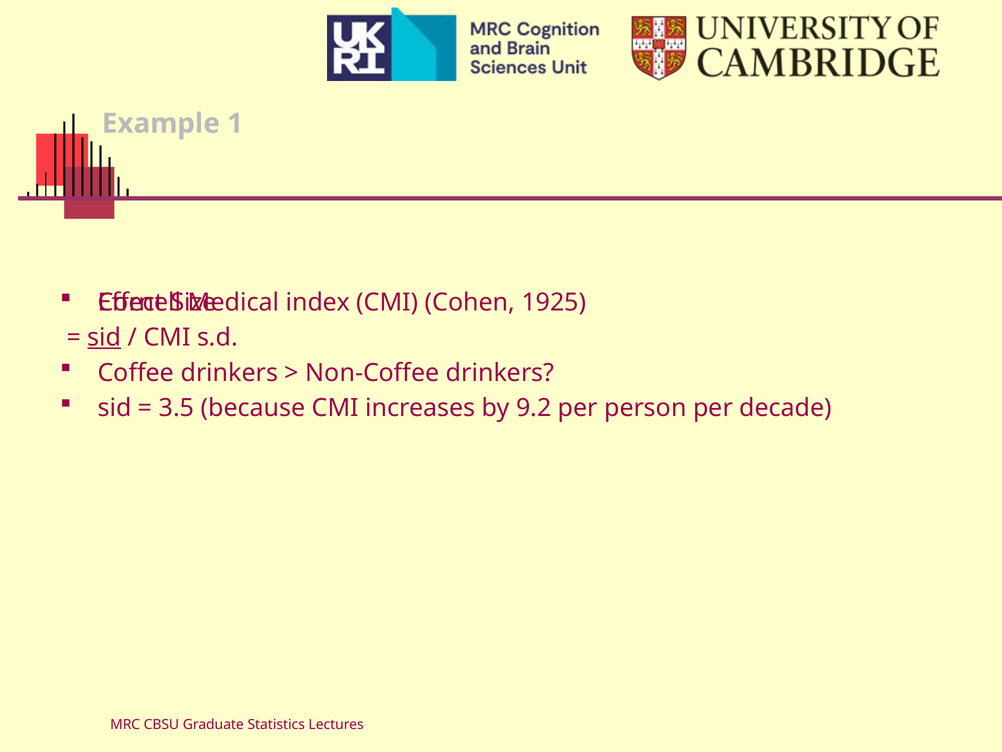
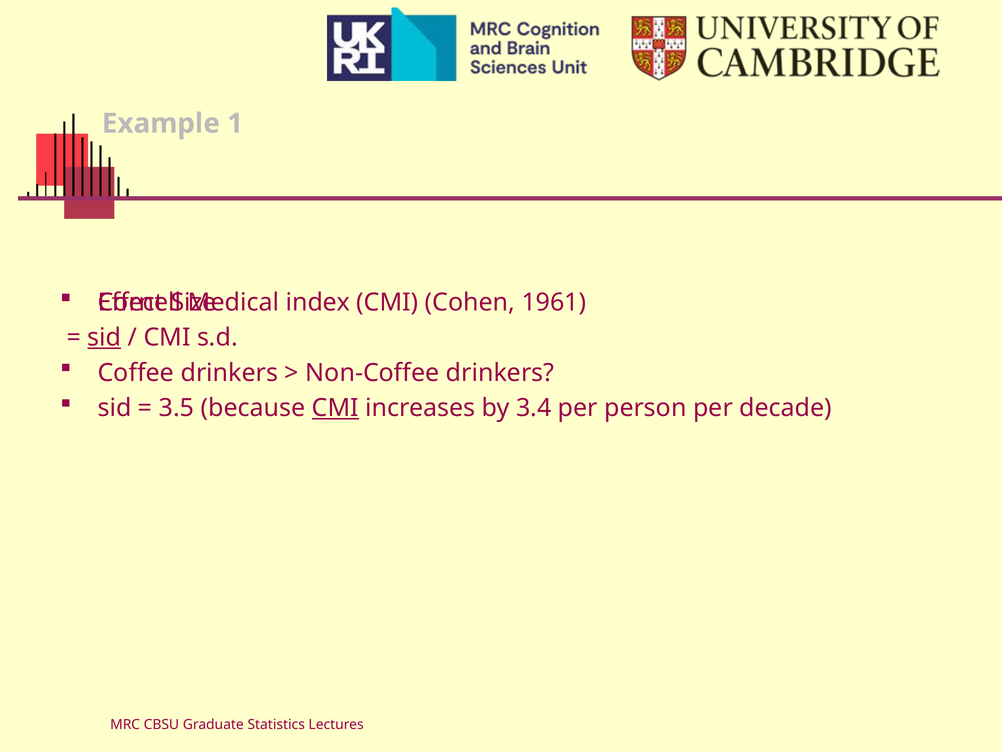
1925: 1925 -> 1961
CMI at (335, 408) underline: none -> present
9.2: 9.2 -> 3.4
